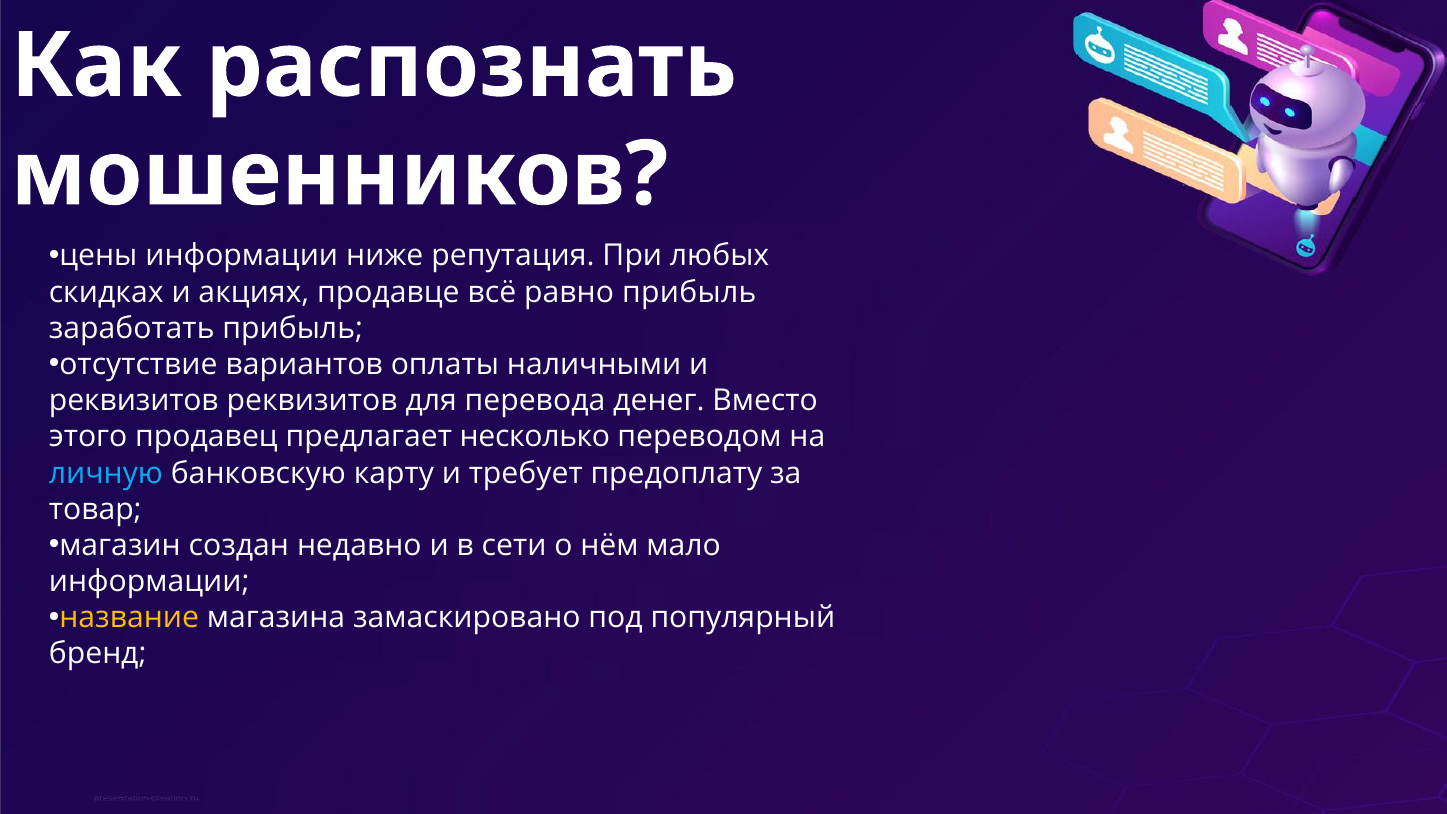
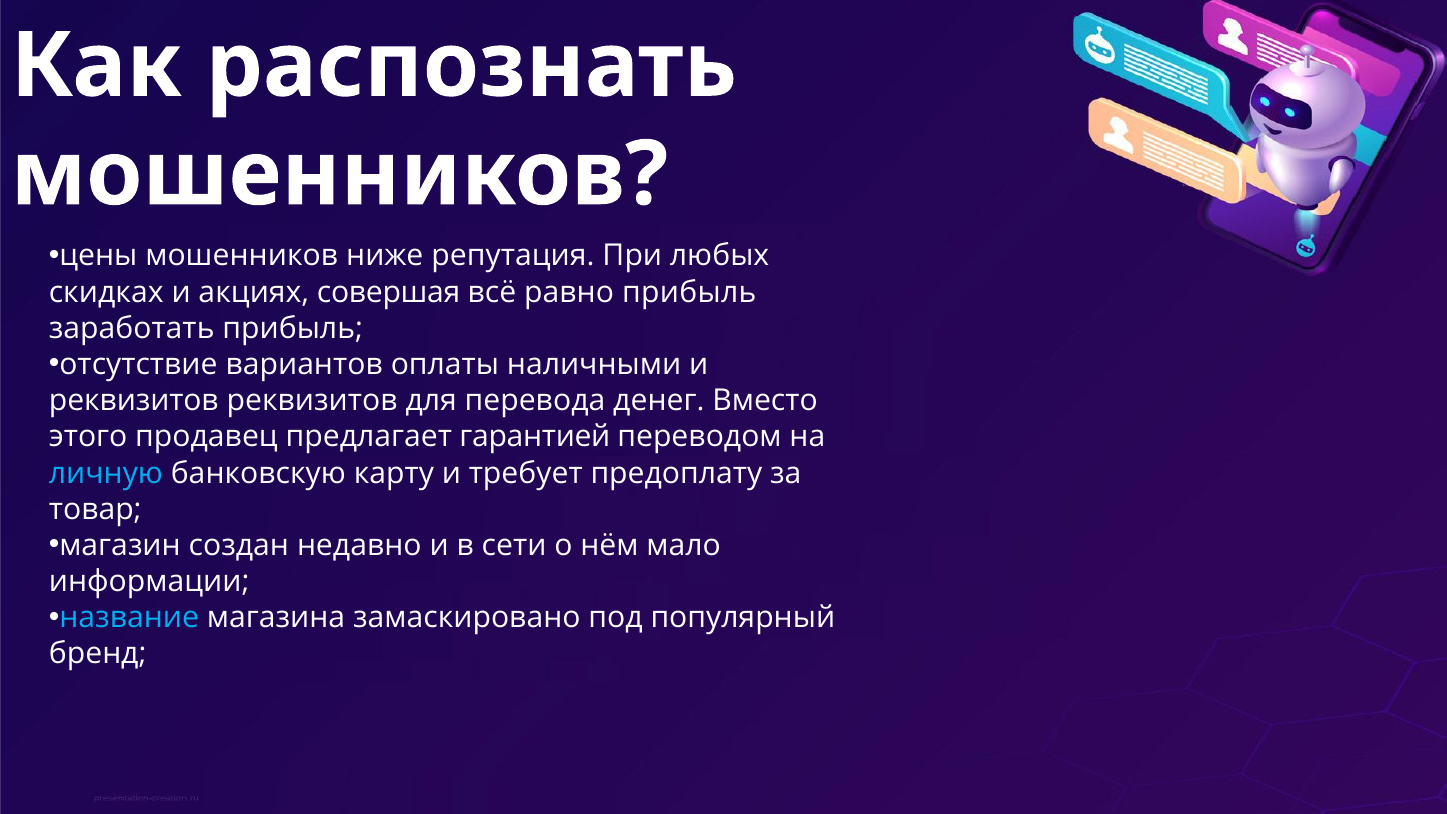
цены информации: информации -> мошенников
продавце: продавце -> совершая
несколько: несколько -> гарантией
название colour: yellow -> light blue
